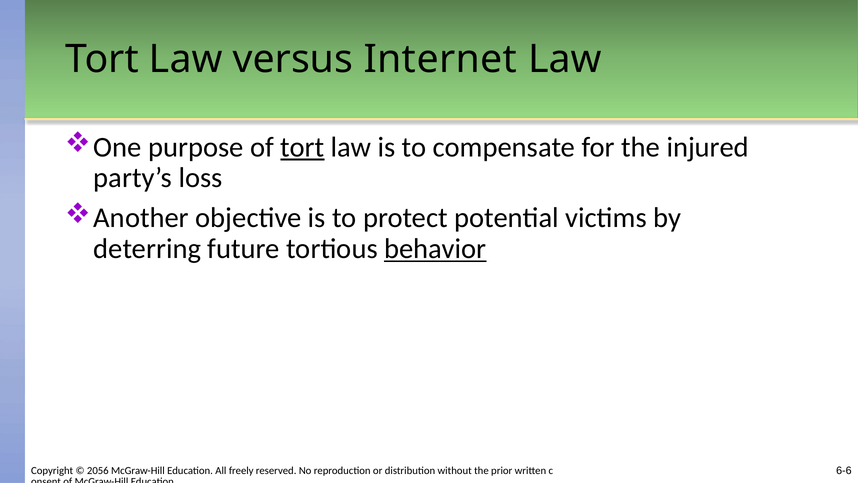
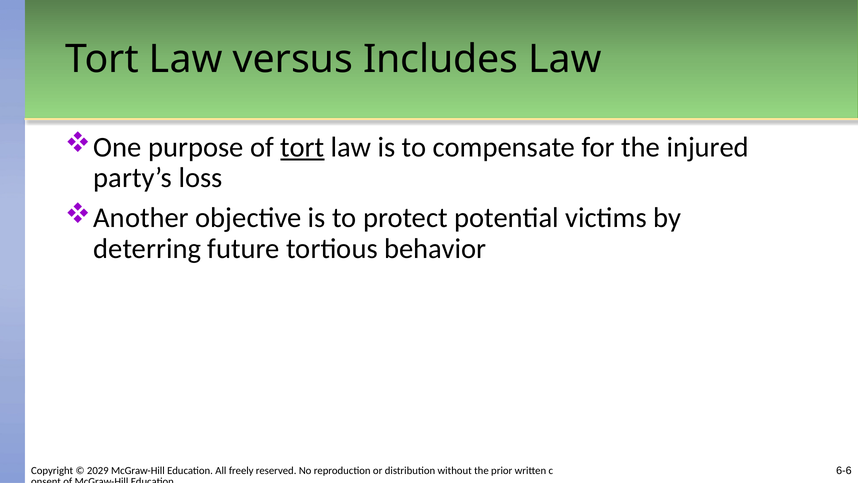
Internet: Internet -> Includes
behavior underline: present -> none
2056: 2056 -> 2029
